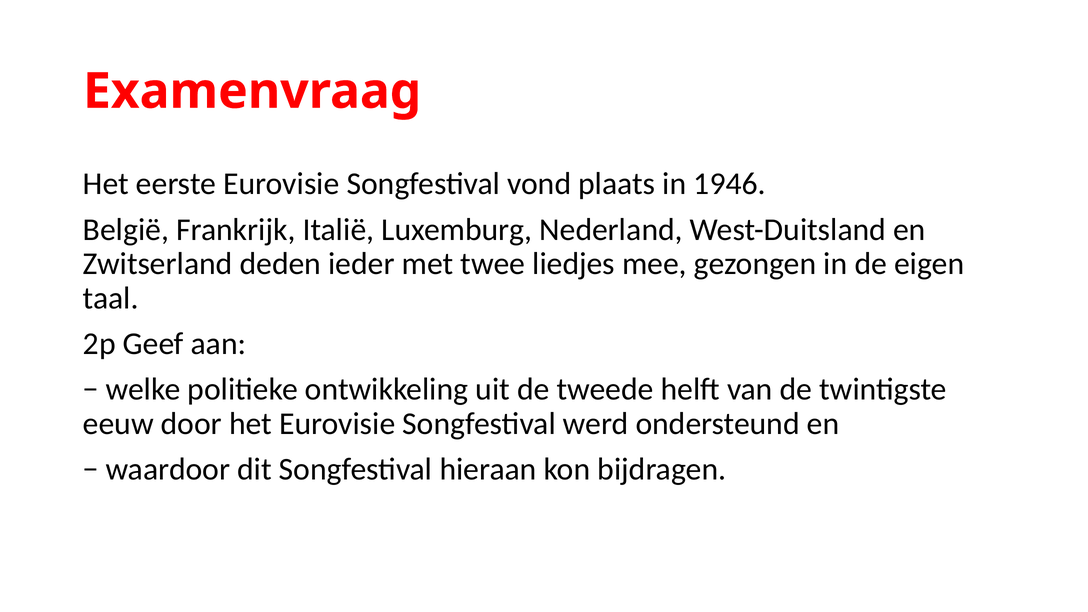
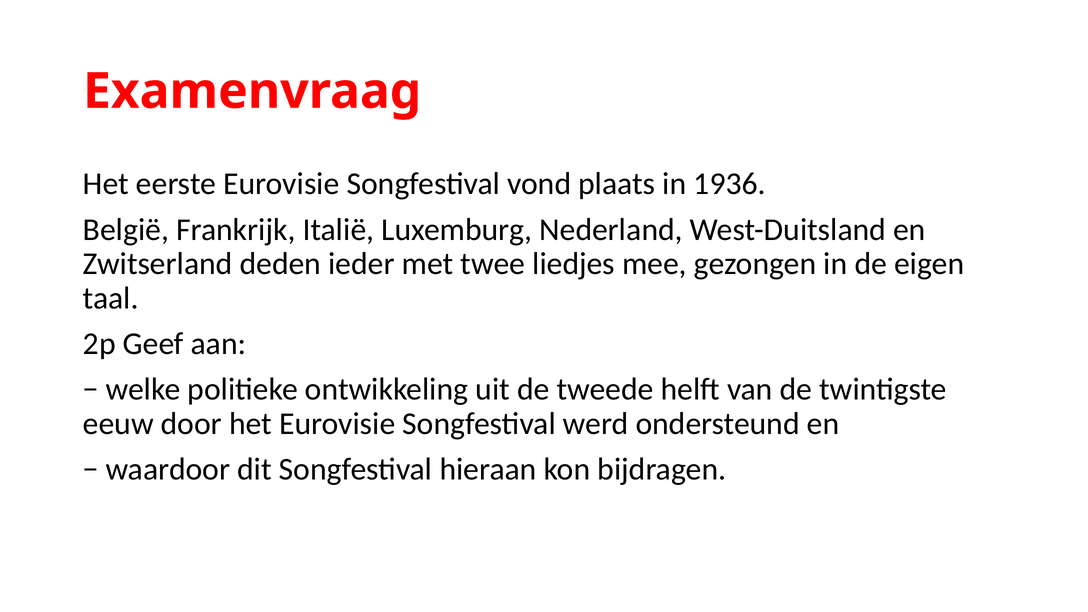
1946: 1946 -> 1936
